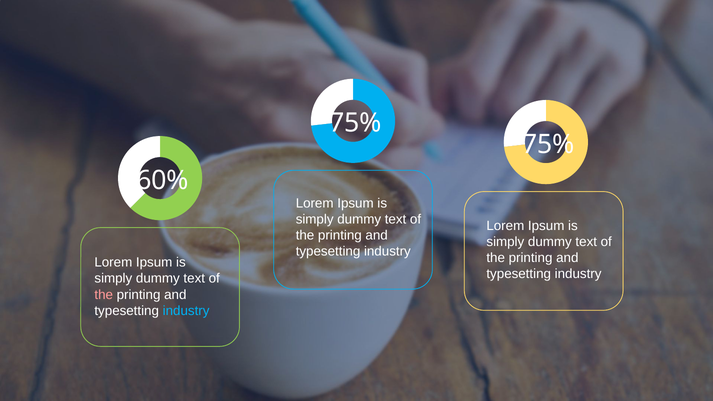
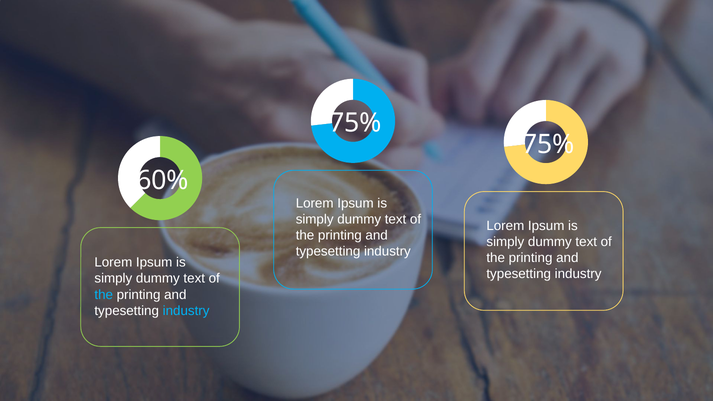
the at (104, 295) colour: pink -> light blue
